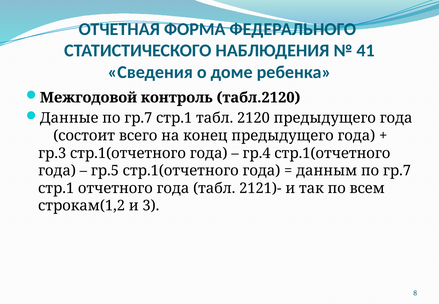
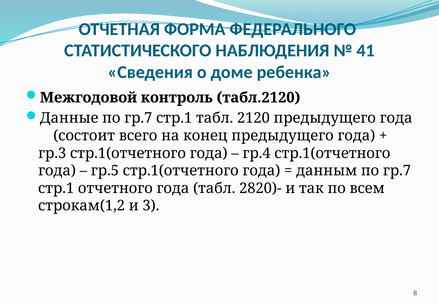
2121)-: 2121)- -> 2820)-
